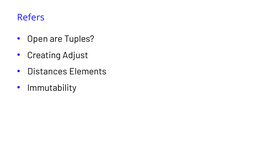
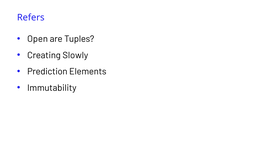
Adjust: Adjust -> Slowly
Distances: Distances -> Prediction
